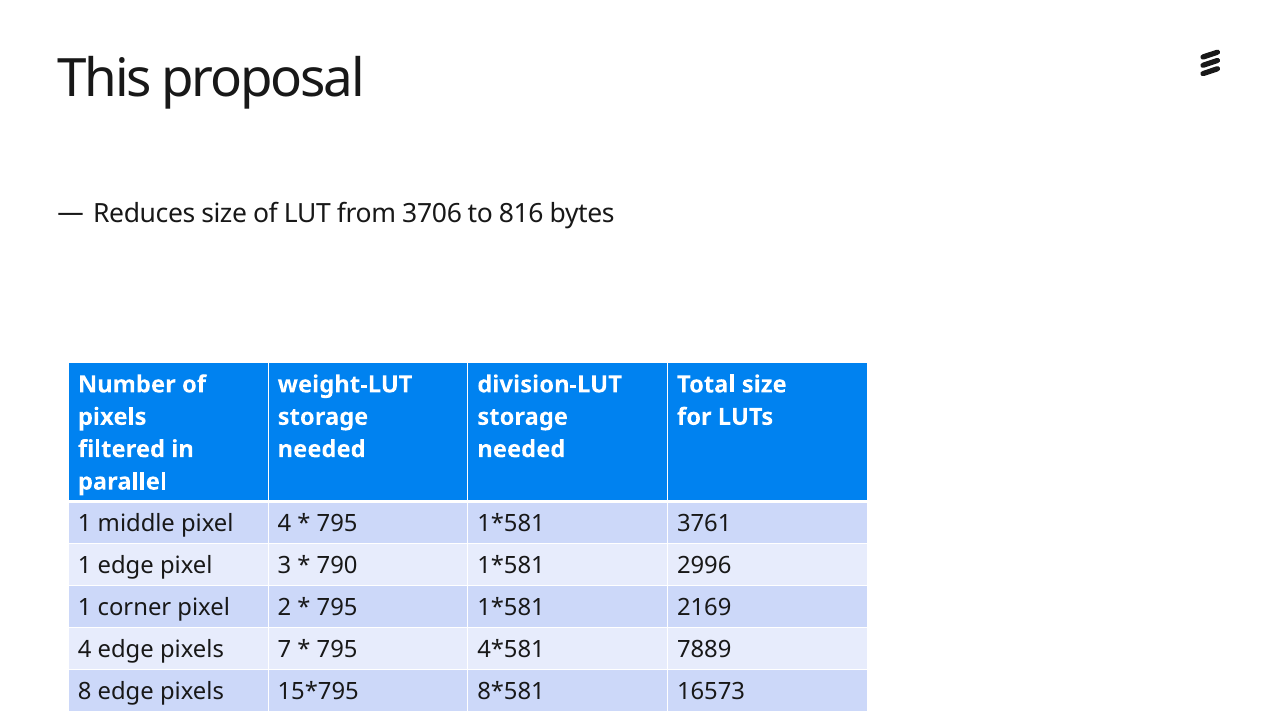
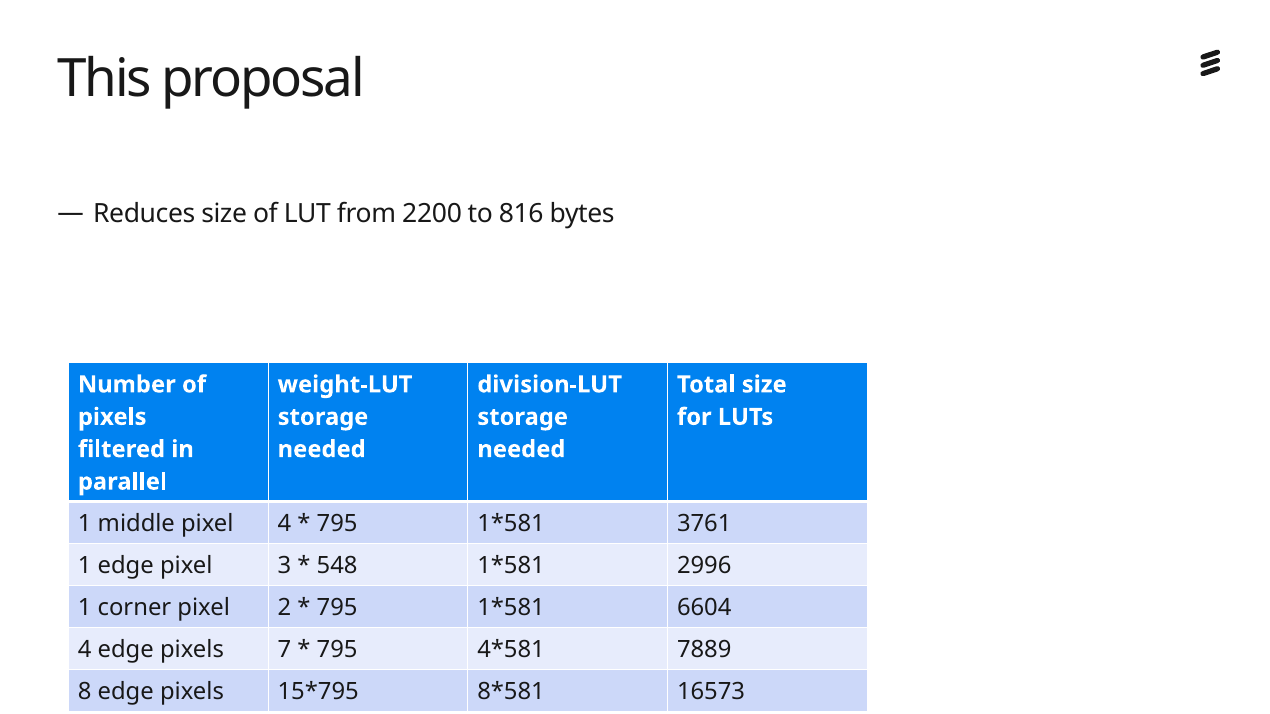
3706: 3706 -> 2200
790: 790 -> 548
2169: 2169 -> 6604
